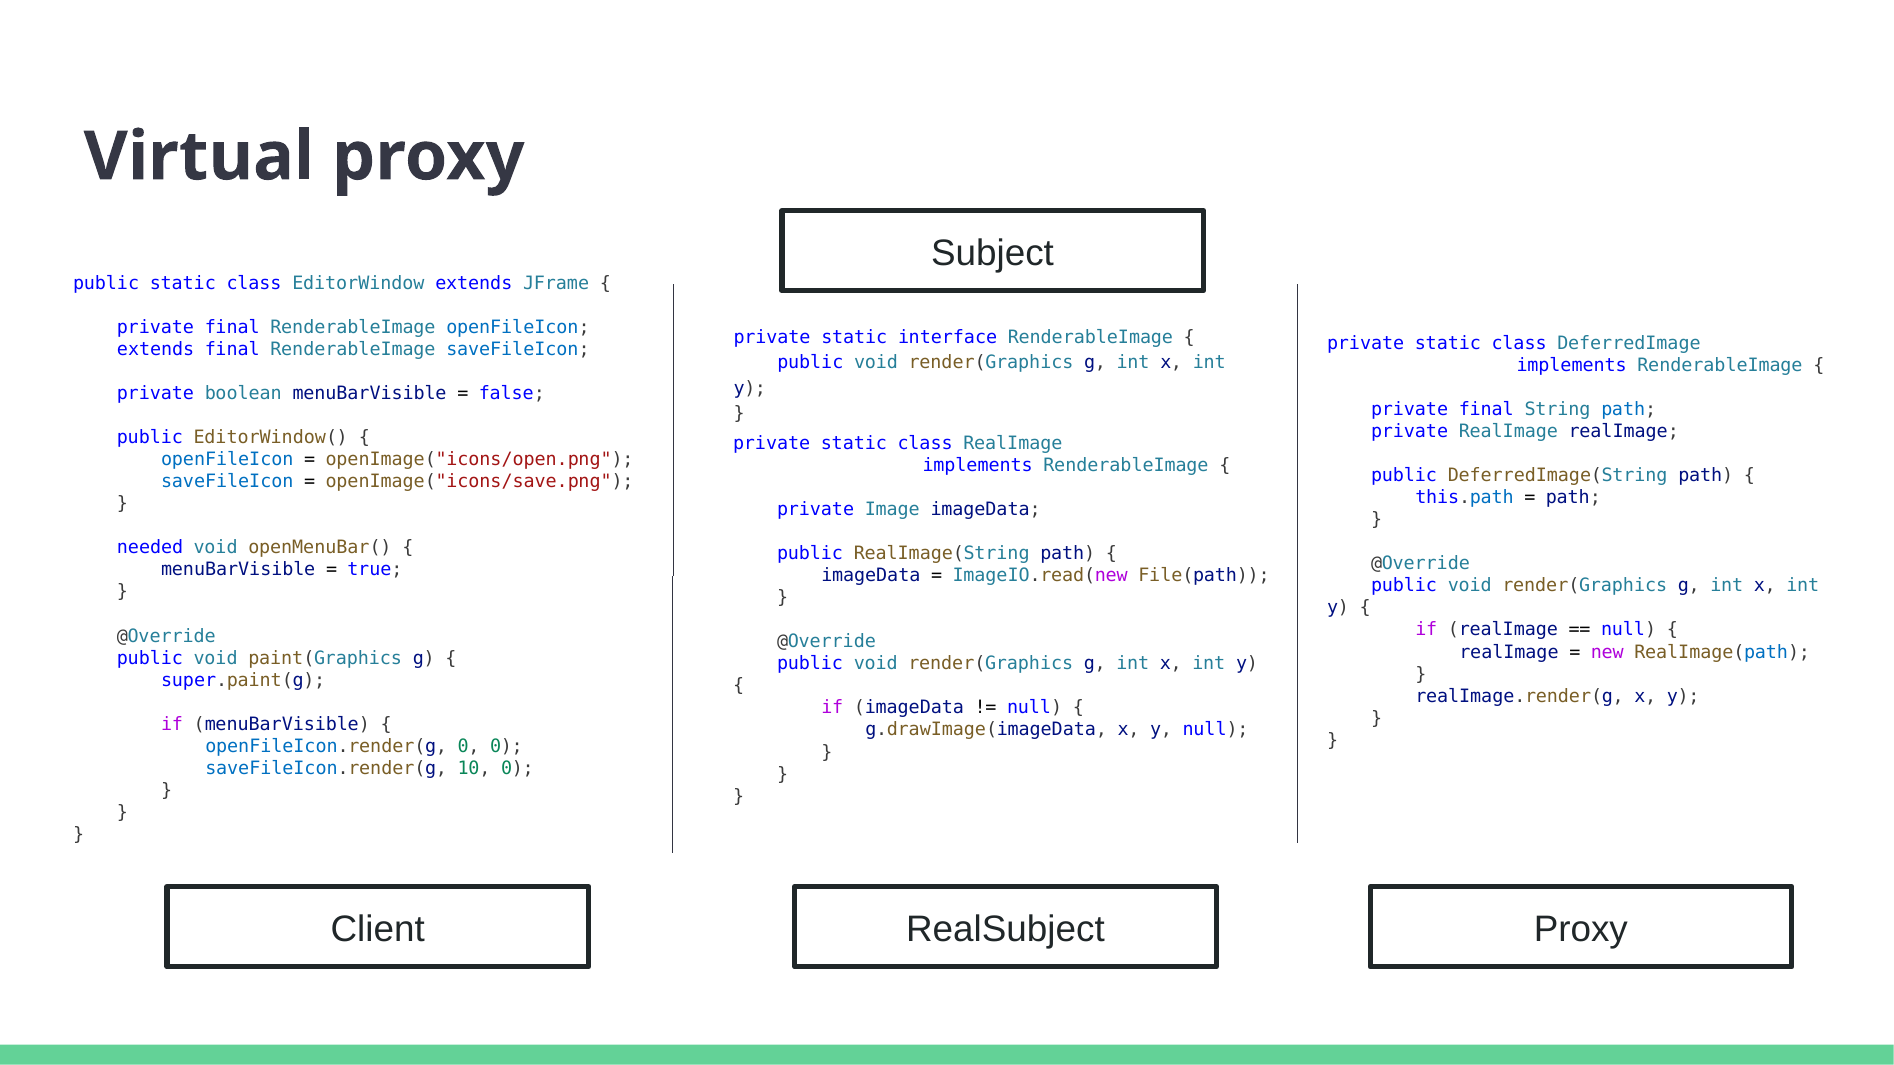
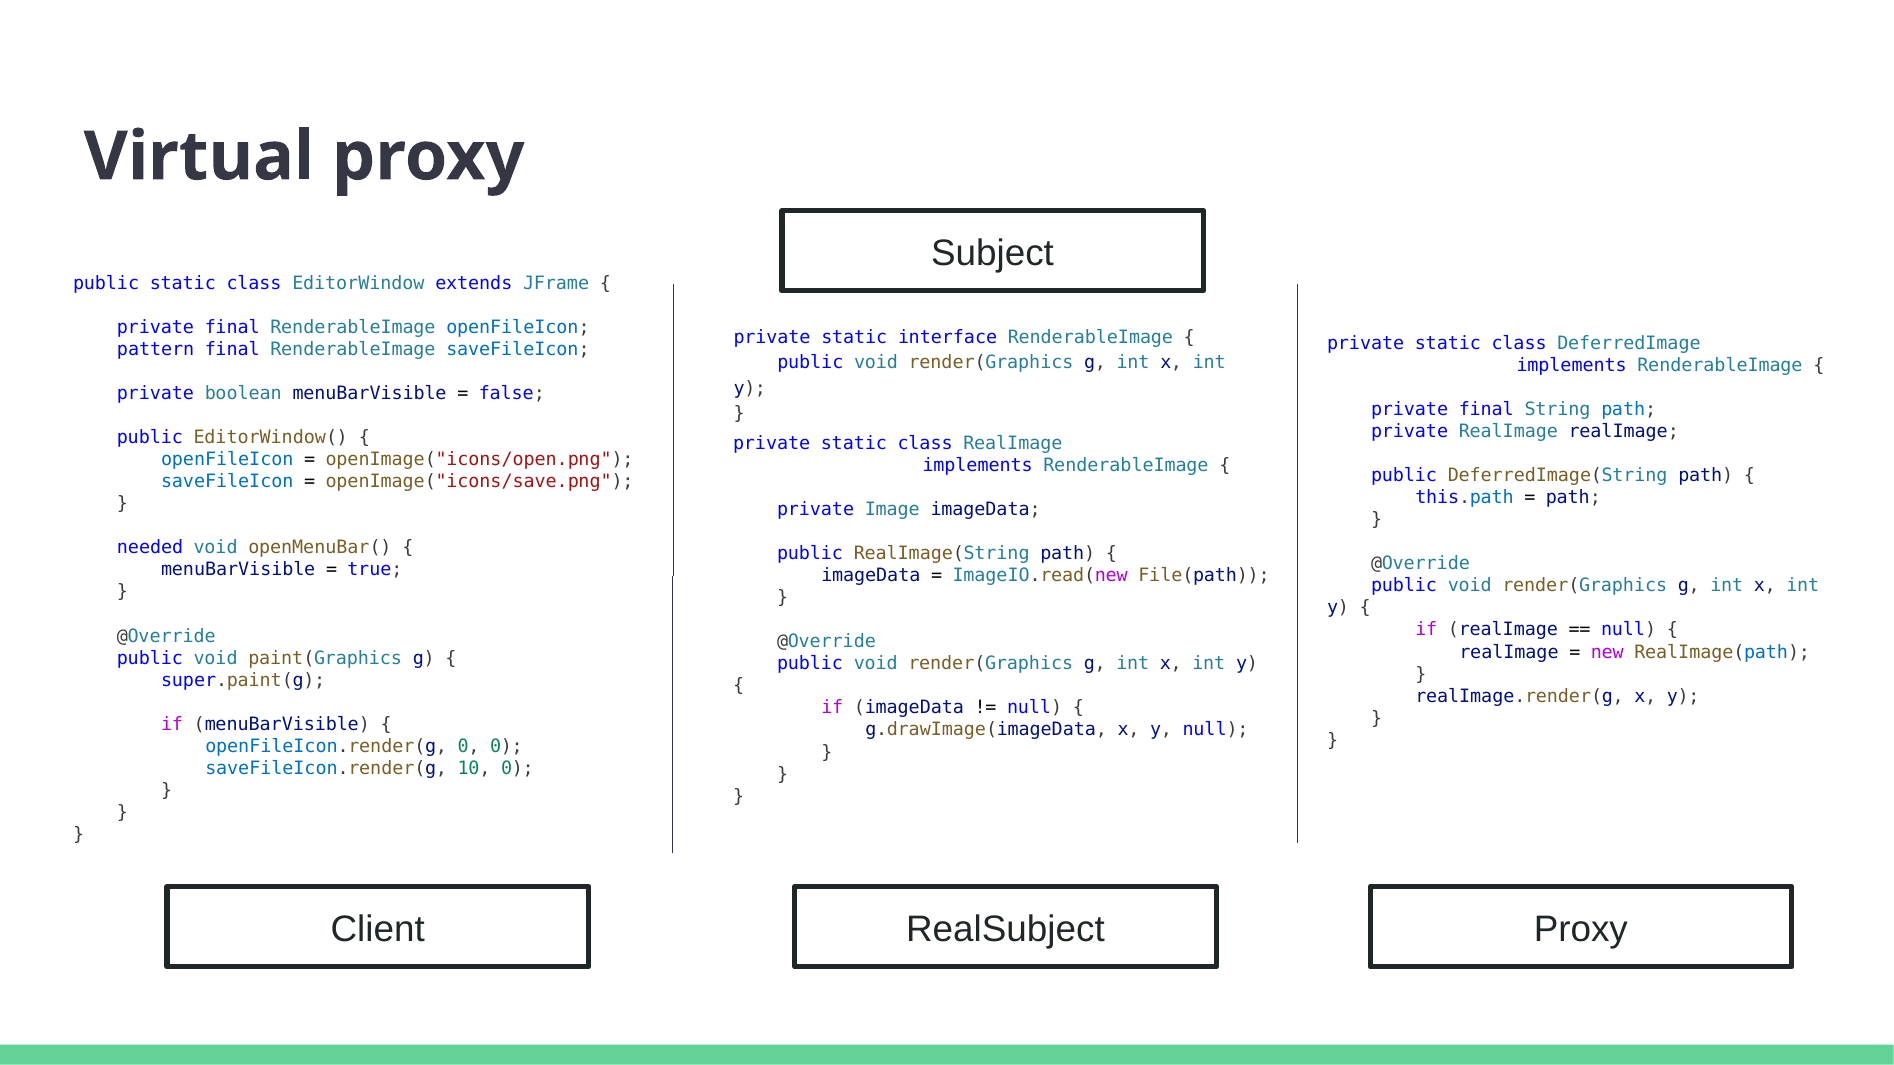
extends at (156, 349): extends -> pattern
